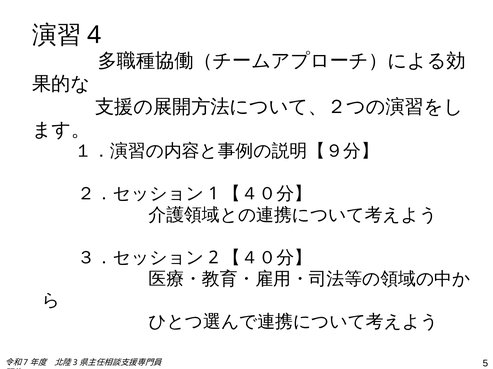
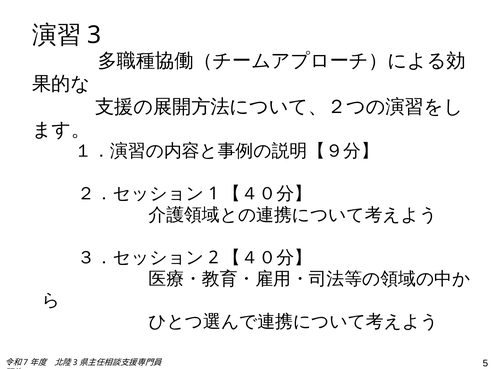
4: 4 -> 3
